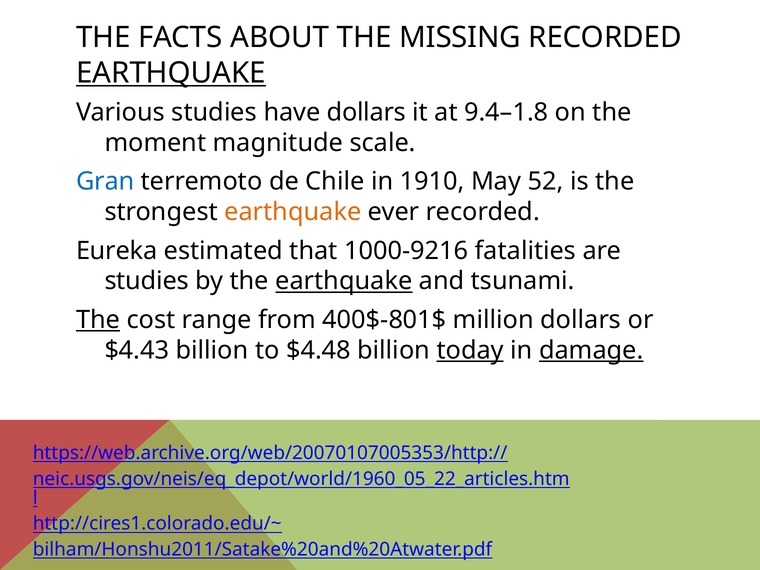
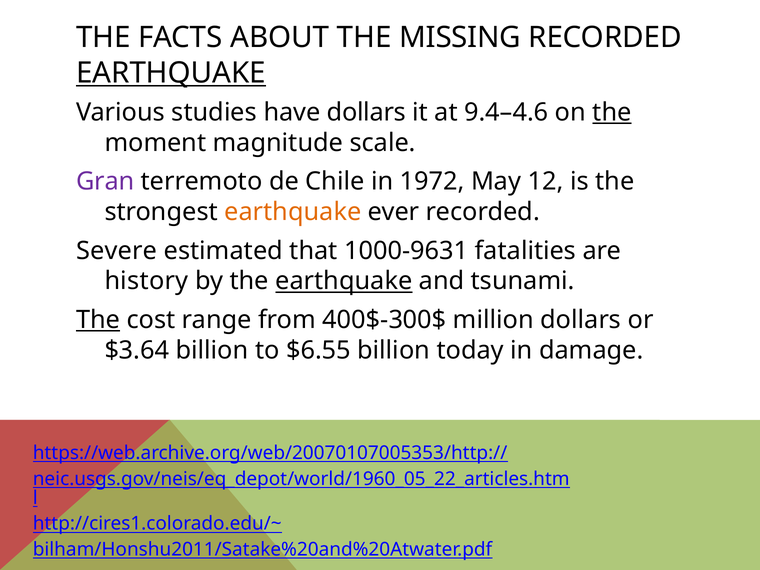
9.4–1.8: 9.4–1.8 -> 9.4–4.6
the at (612, 112) underline: none -> present
Gran colour: blue -> purple
1910: 1910 -> 1972
52: 52 -> 12
Eureka: Eureka -> Severe
1000-9216: 1000-9216 -> 1000-9631
studies at (147, 281): studies -> history
400$-801$: 400$-801$ -> 400$-300$
$4.43: $4.43 -> $3.64
$4.48: $4.48 -> $6.55
today underline: present -> none
damage underline: present -> none
